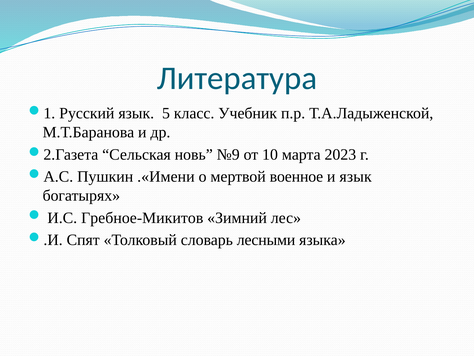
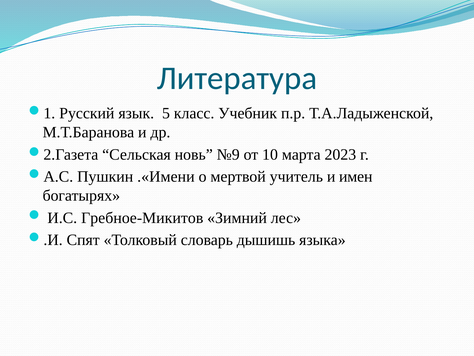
военное: военное -> учитель
и язык: язык -> имен
лесными: лесными -> дышишь
